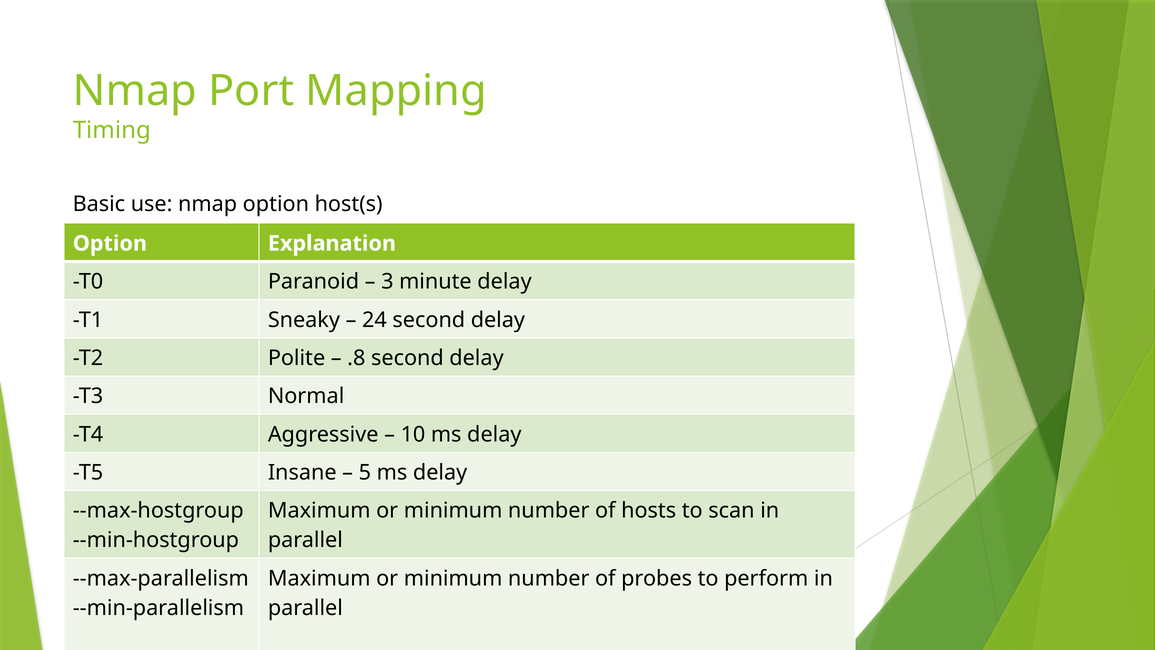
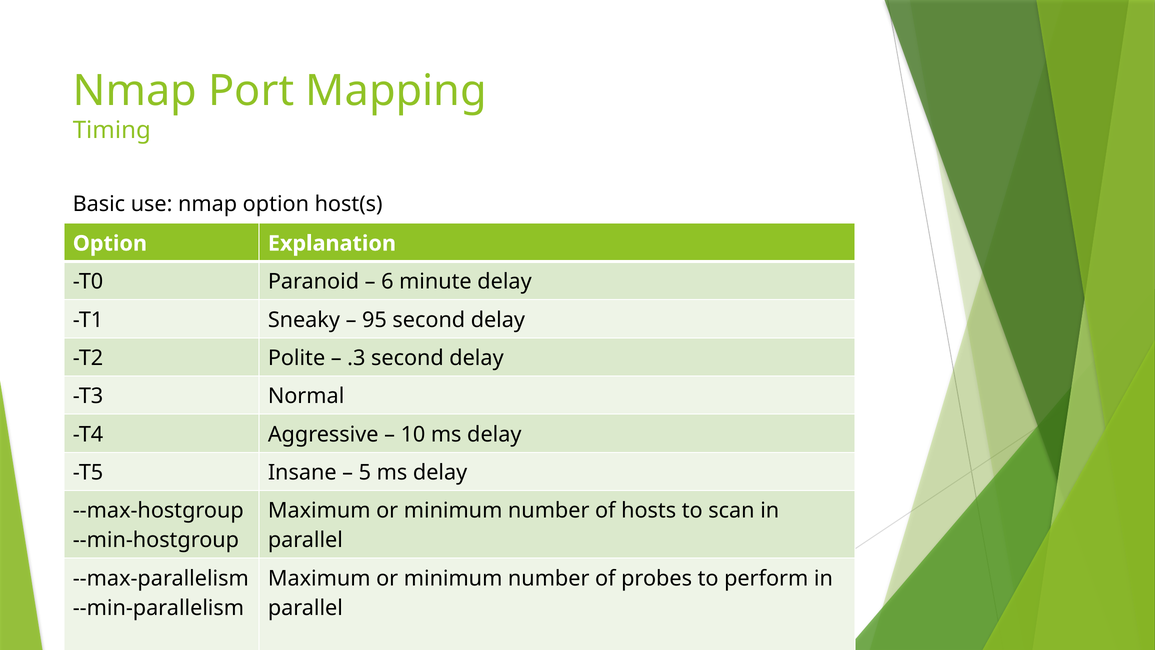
3: 3 -> 6
24: 24 -> 95
.8: .8 -> .3
